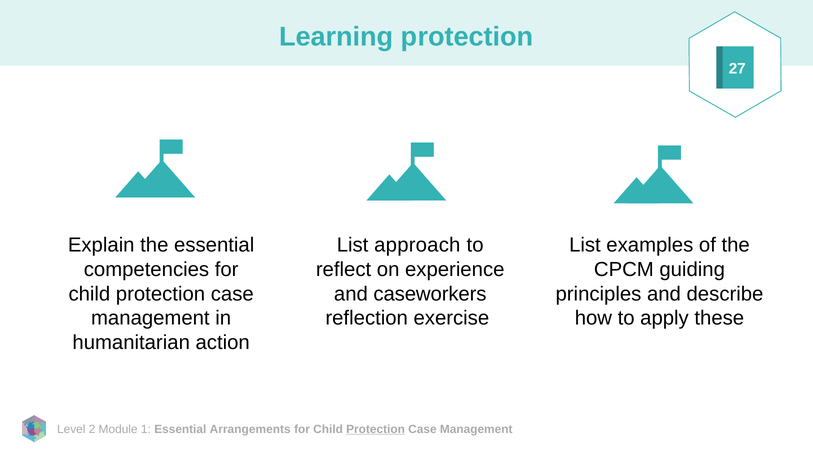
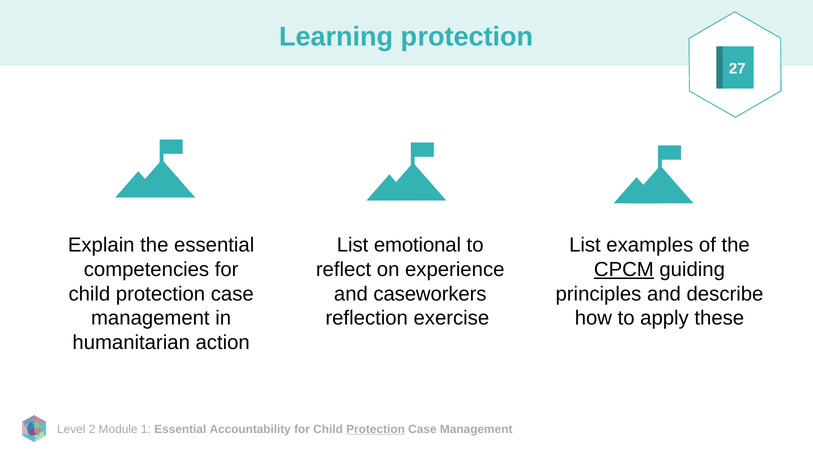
approach: approach -> emotional
CPCM underline: none -> present
Arrangements: Arrangements -> Accountability
